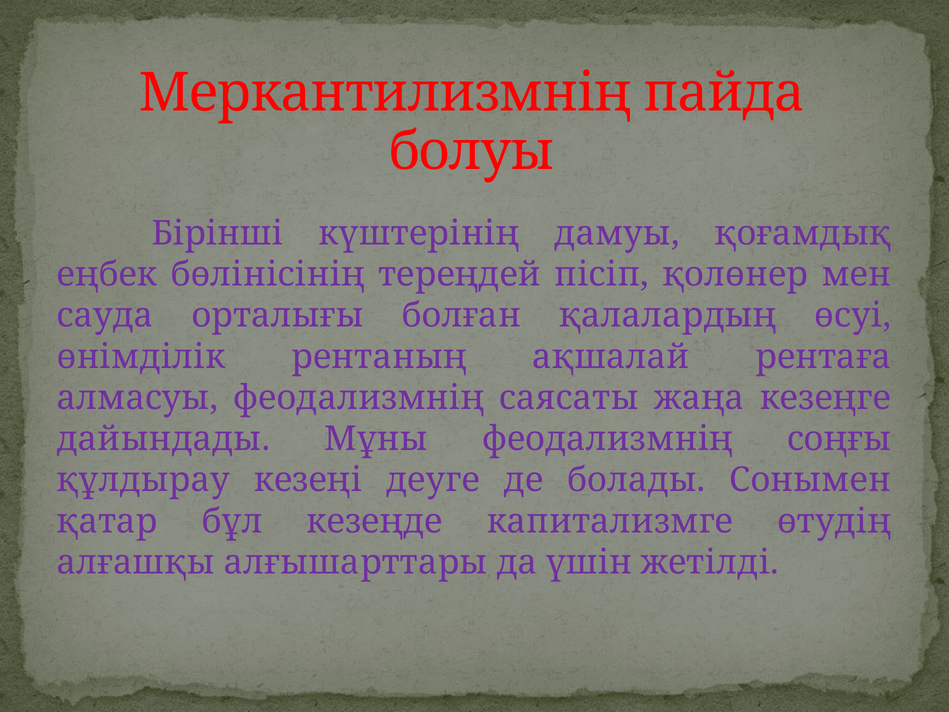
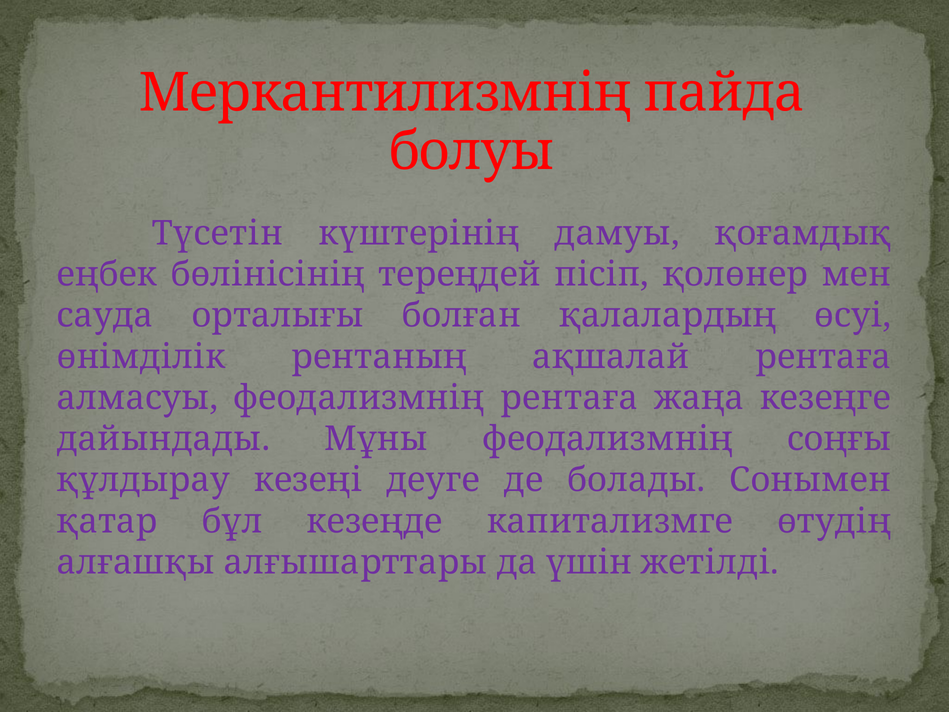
Бірінші: Бірінші -> Түсетін
феодализмнің саясаты: саясаты -> рентаға
